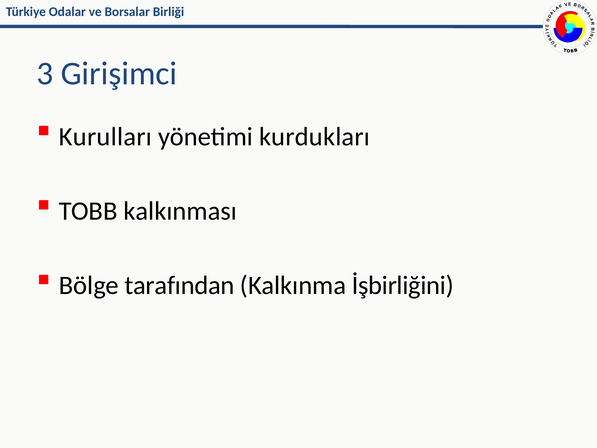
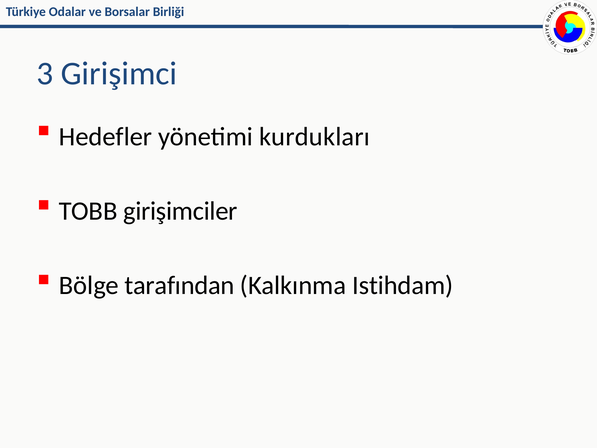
Kurulları: Kurulları -> Hedefler
kalkınması: kalkınması -> girişimciler
İşbirliğini: İşbirliğini -> Istihdam
